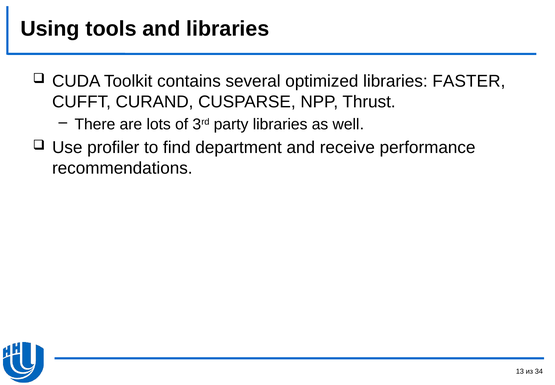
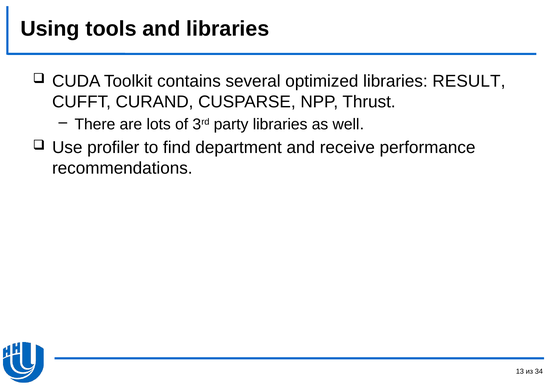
FASTER: FASTER -> RESULT
